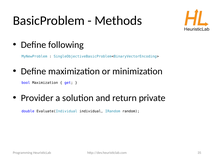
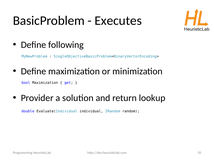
Methods: Methods -> Executes
private: private -> lookup
